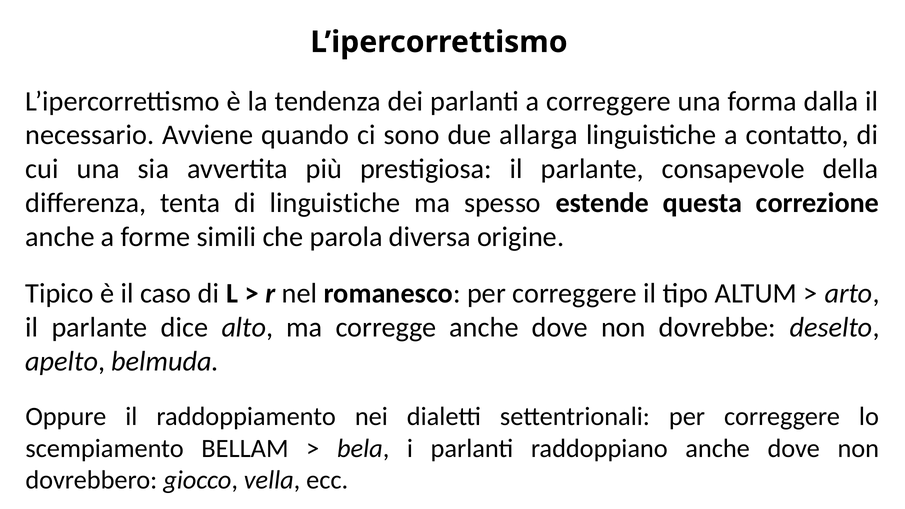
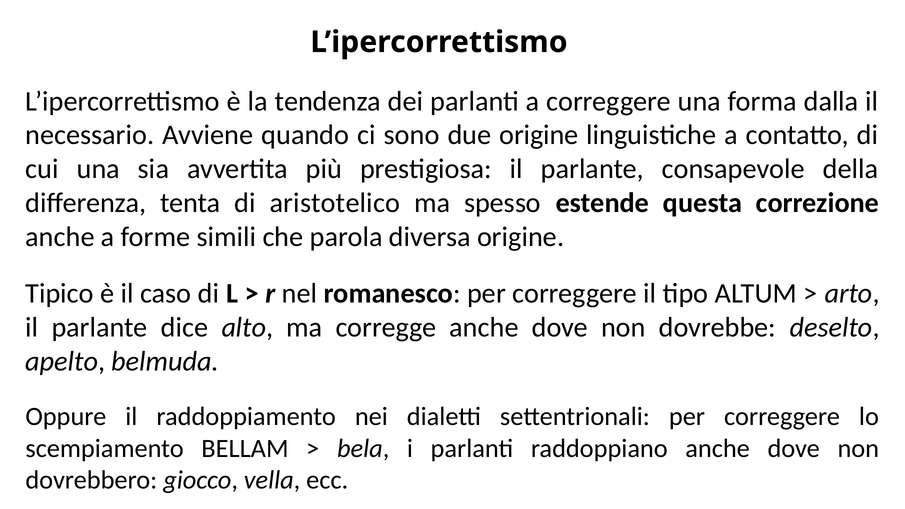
due allarga: allarga -> origine
di linguistiche: linguistiche -> aristotelico
